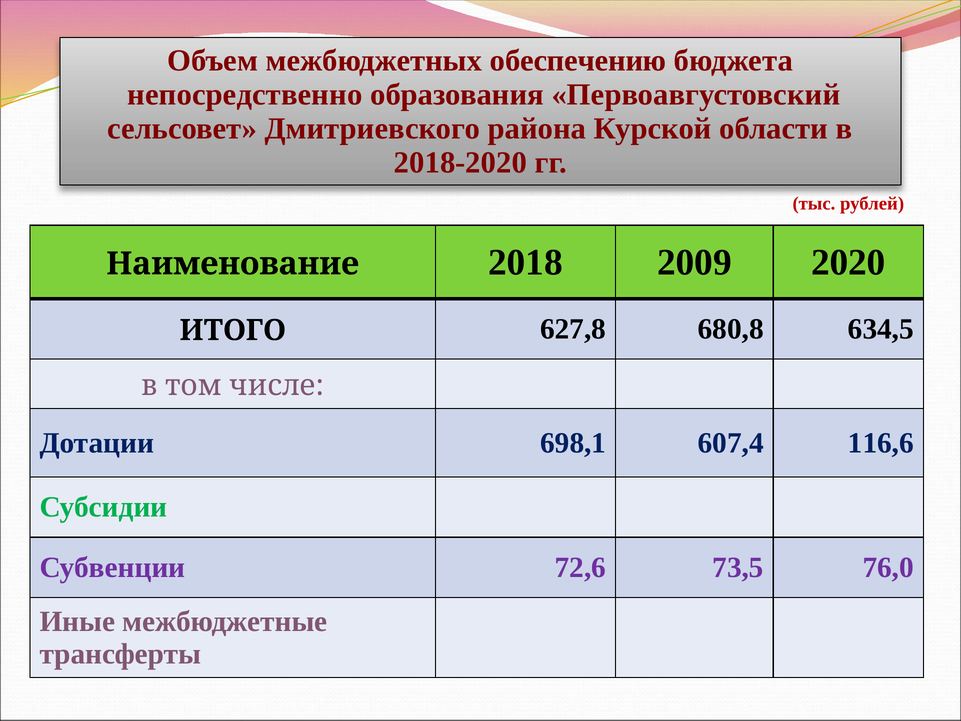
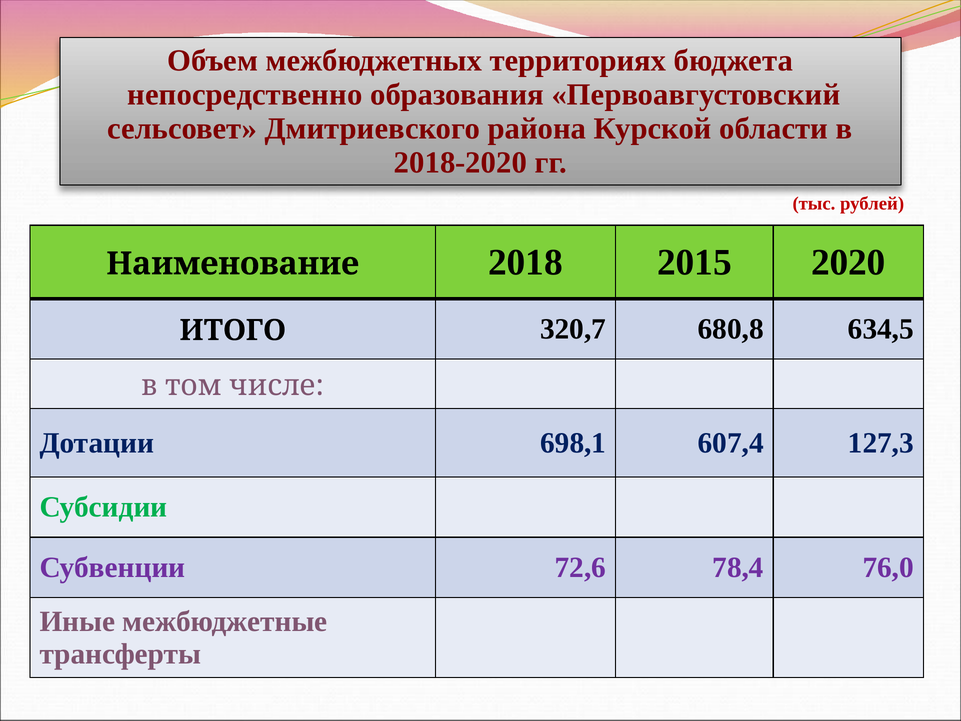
обеспечению: обеспечению -> территориях
2009: 2009 -> 2015
627,8: 627,8 -> 320,7
116,6: 116,6 -> 127,3
73,5: 73,5 -> 78,4
